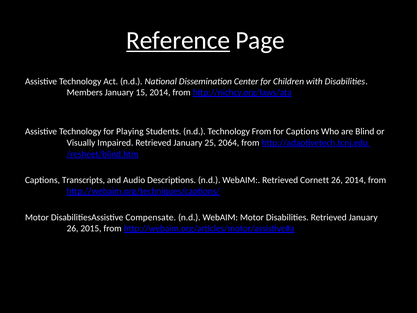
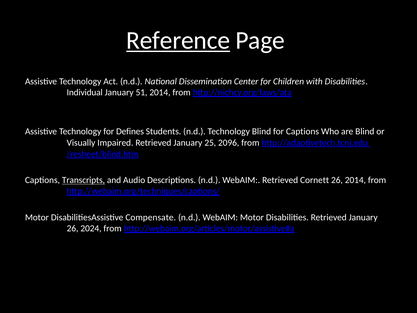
Members: Members -> Individual
15: 15 -> 51
Playing: Playing -> Defines
Technology From: From -> Blind
2064: 2064 -> 2096
Transcripts underline: none -> present
2015: 2015 -> 2024
